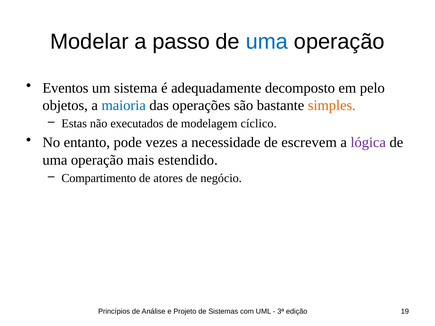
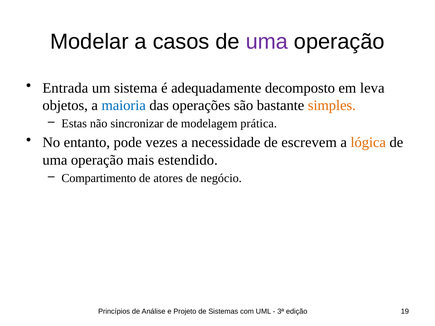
passo: passo -> casos
uma at (267, 42) colour: blue -> purple
Eventos: Eventos -> Entrada
pelo: pelo -> leva
executados: executados -> sincronizar
cíclico: cíclico -> prática
lógica colour: purple -> orange
